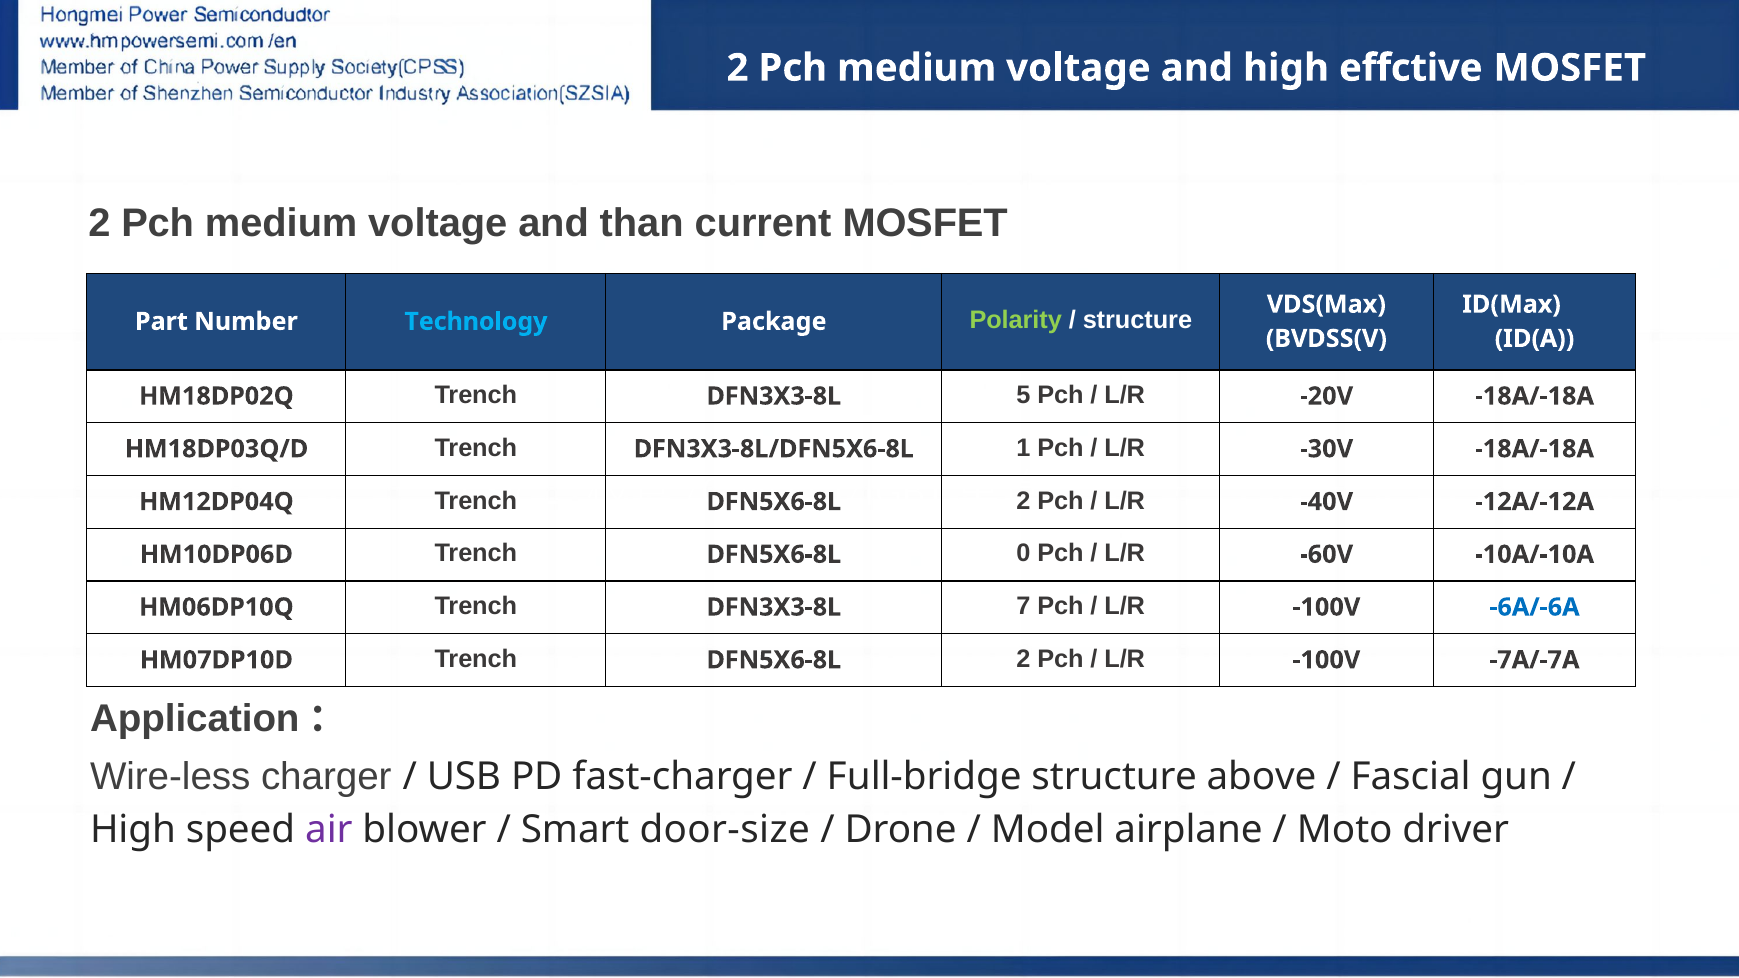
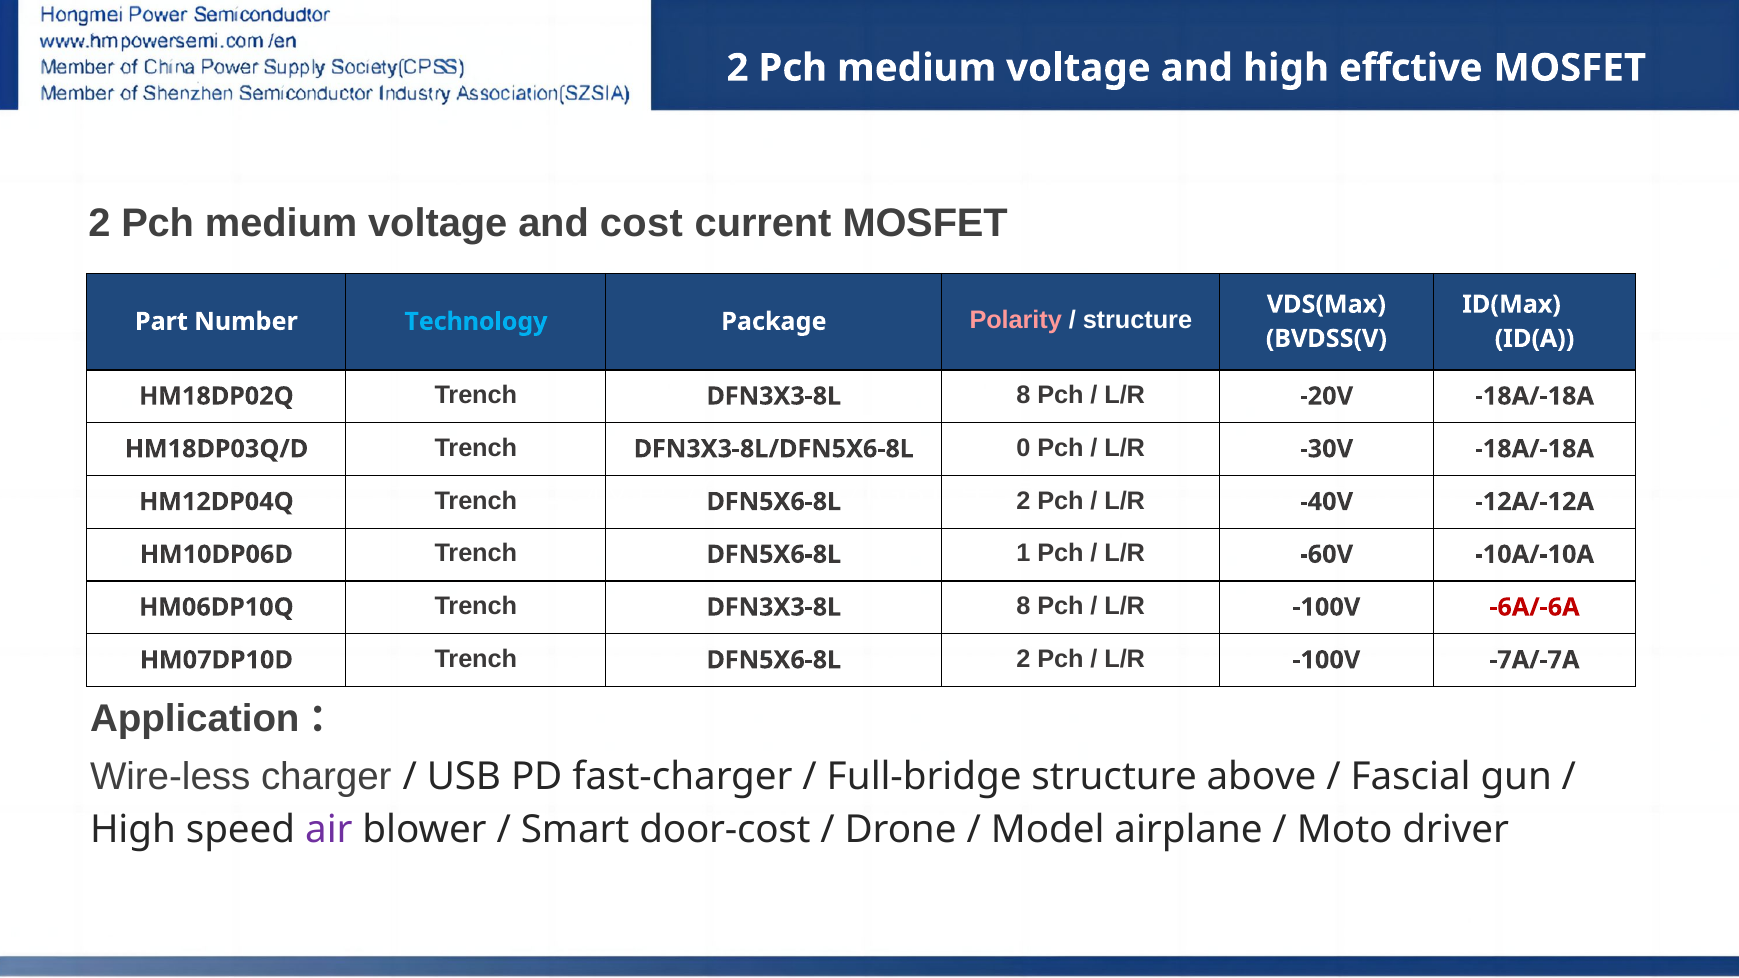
than: than -> cost
Polarity colour: light green -> pink
HM18DP02Q Trench DFN3X3-8L 5: 5 -> 8
1: 1 -> 0
0: 0 -> 1
HM06DP10Q Trench DFN3X3-8L 7: 7 -> 8
-6A/-6A colour: blue -> red
door-size: door-size -> door-cost
